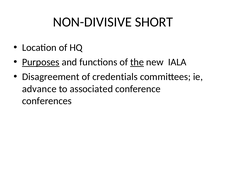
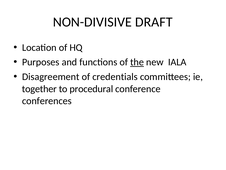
SHORT: SHORT -> DRAFT
Purposes underline: present -> none
advance: advance -> together
associated: associated -> procedural
